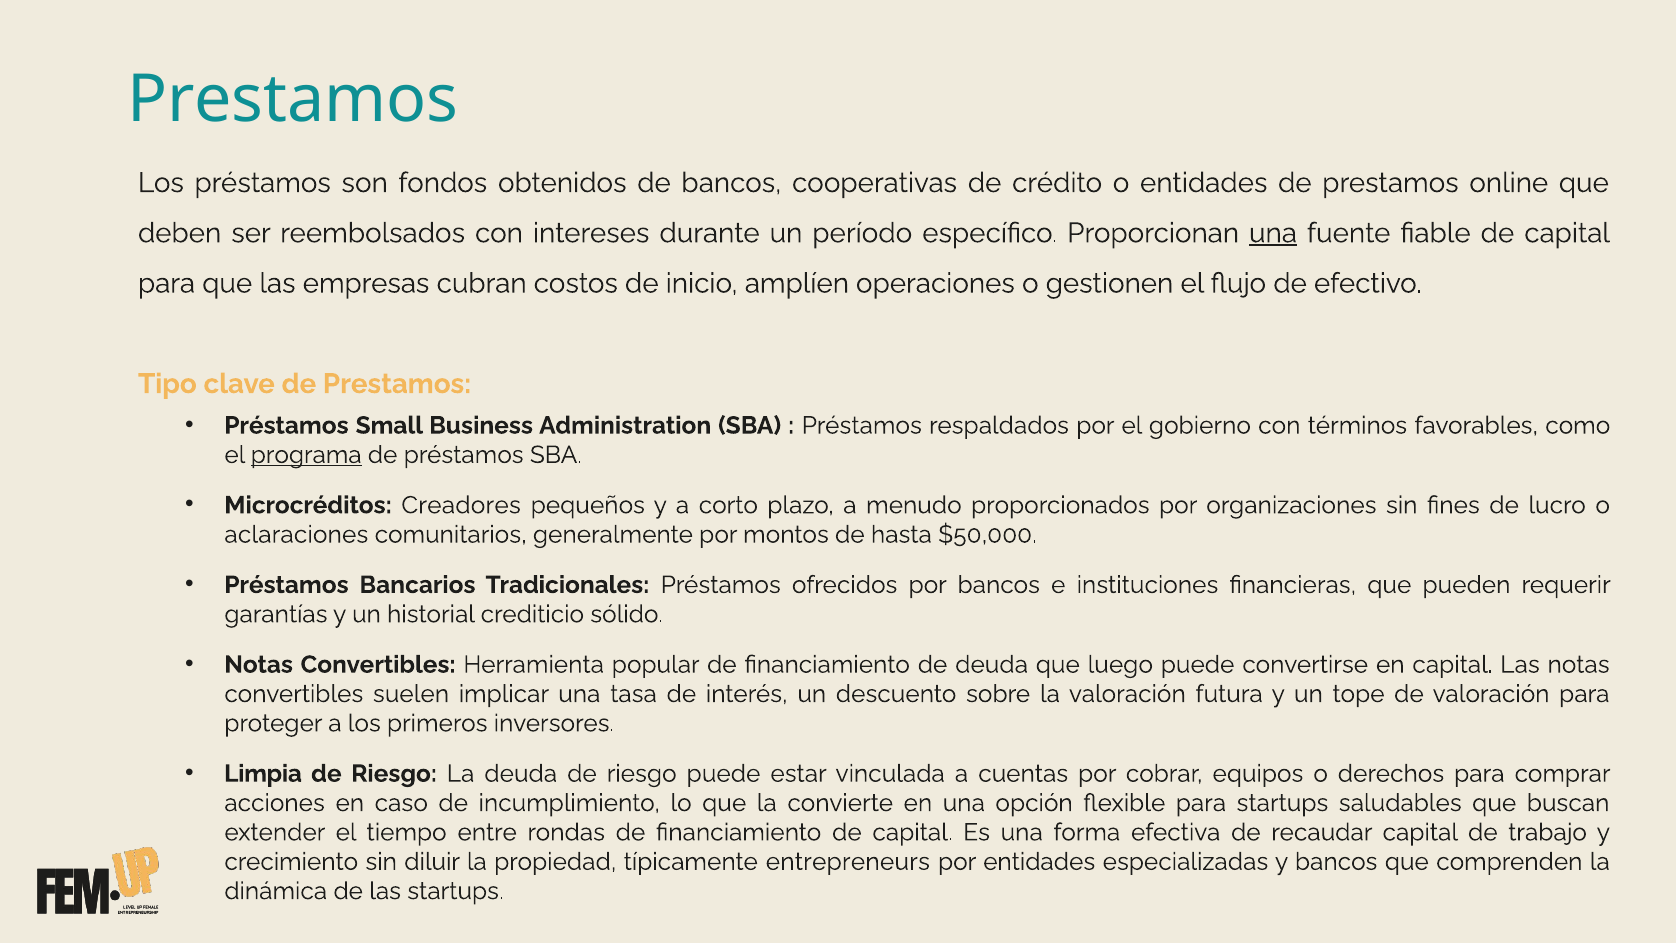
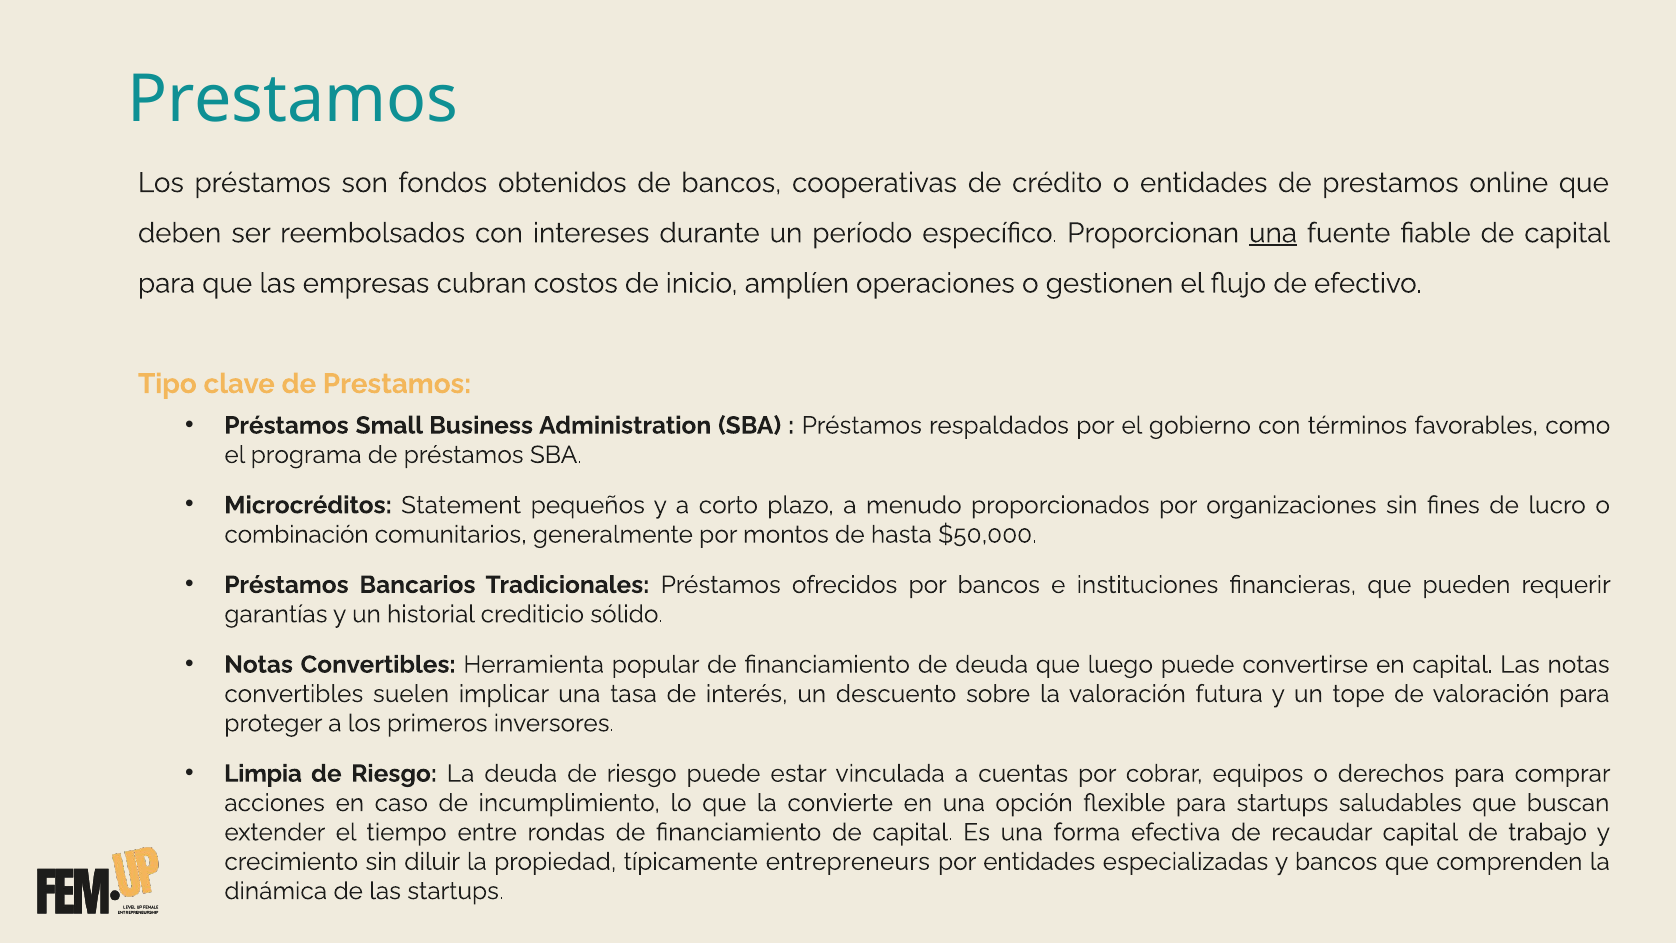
programa underline: present -> none
Creadores: Creadores -> Statement
aclaraciones: aclaraciones -> combinación
